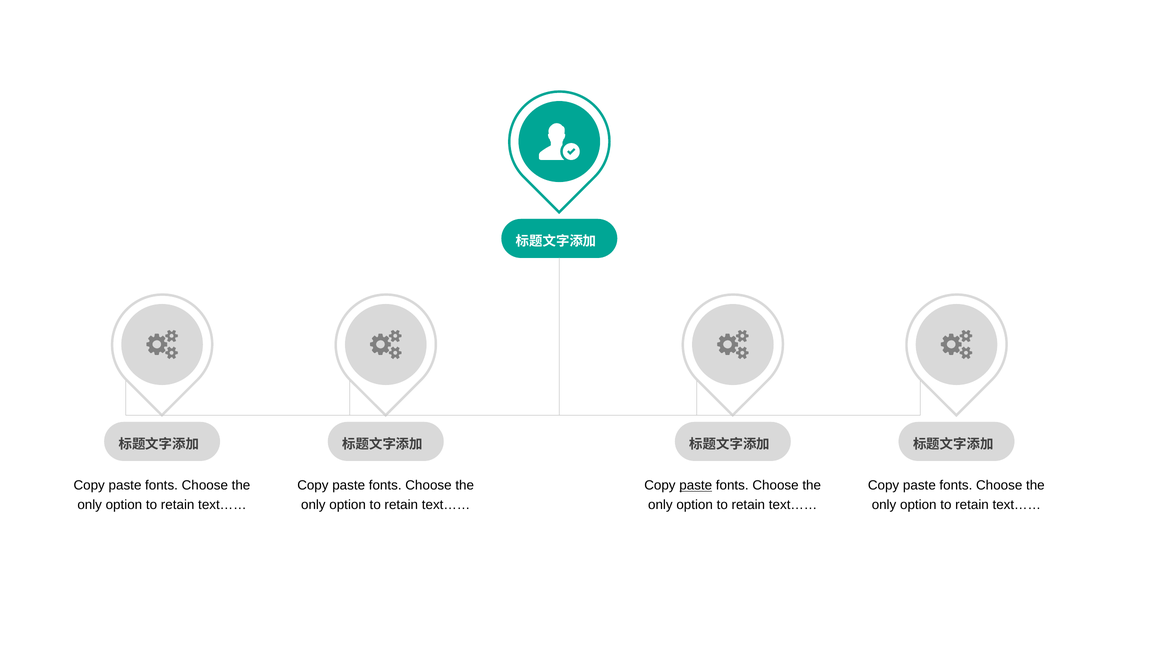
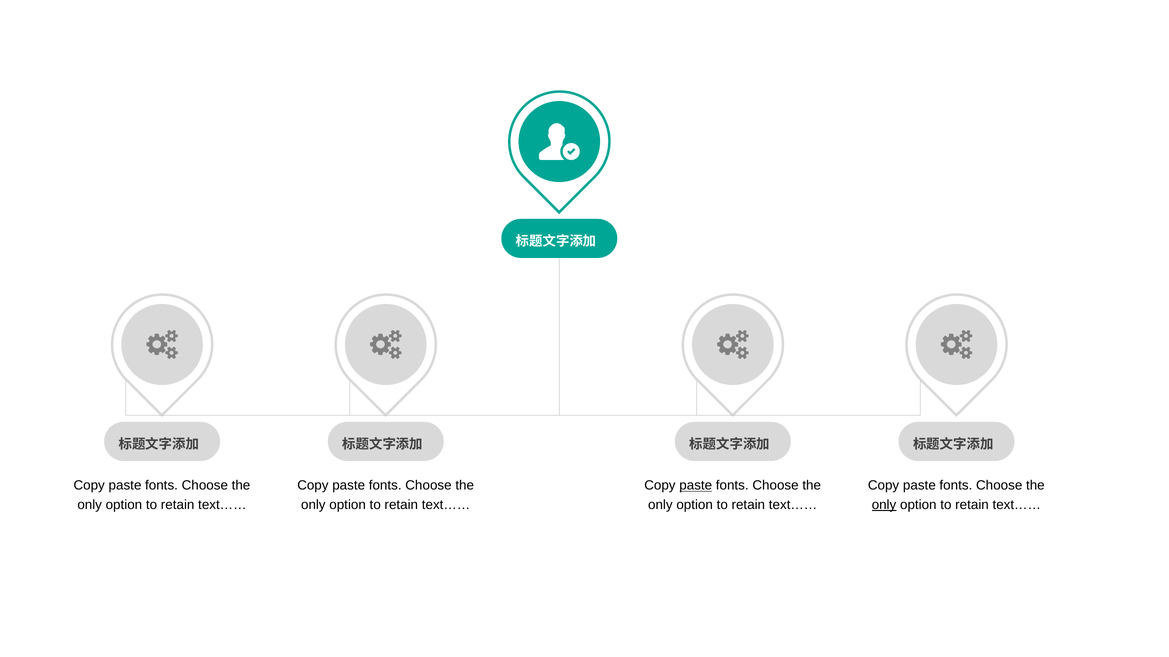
only at (884, 505) underline: none -> present
